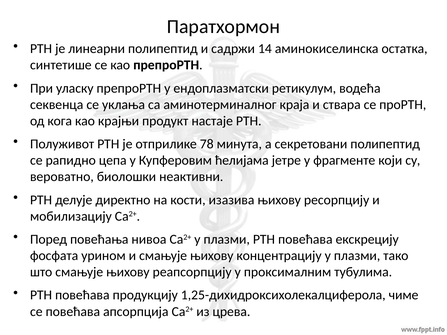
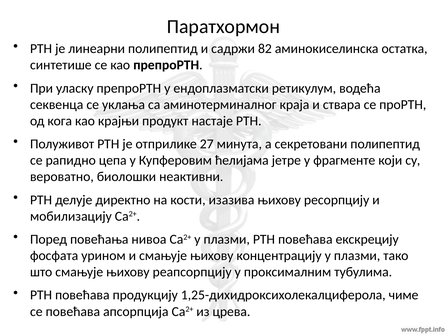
14: 14 -> 82
78: 78 -> 27
